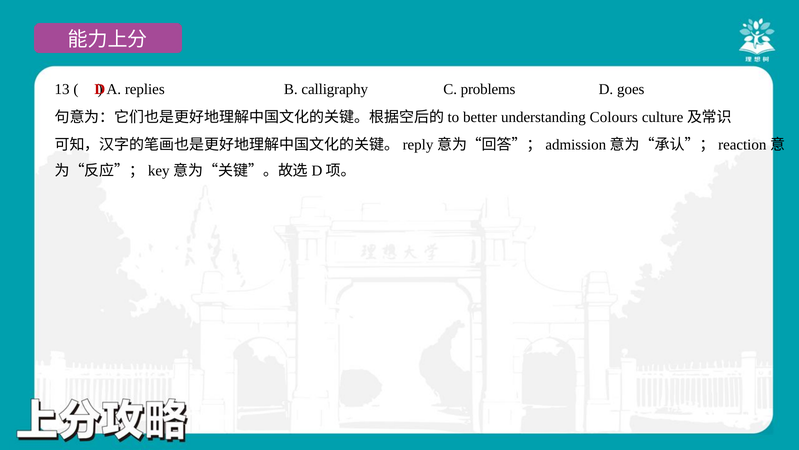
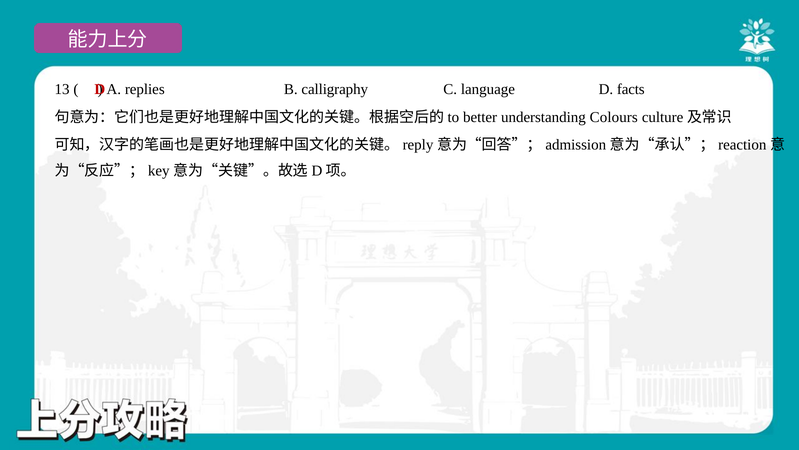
problems: problems -> language
goes: goes -> facts
